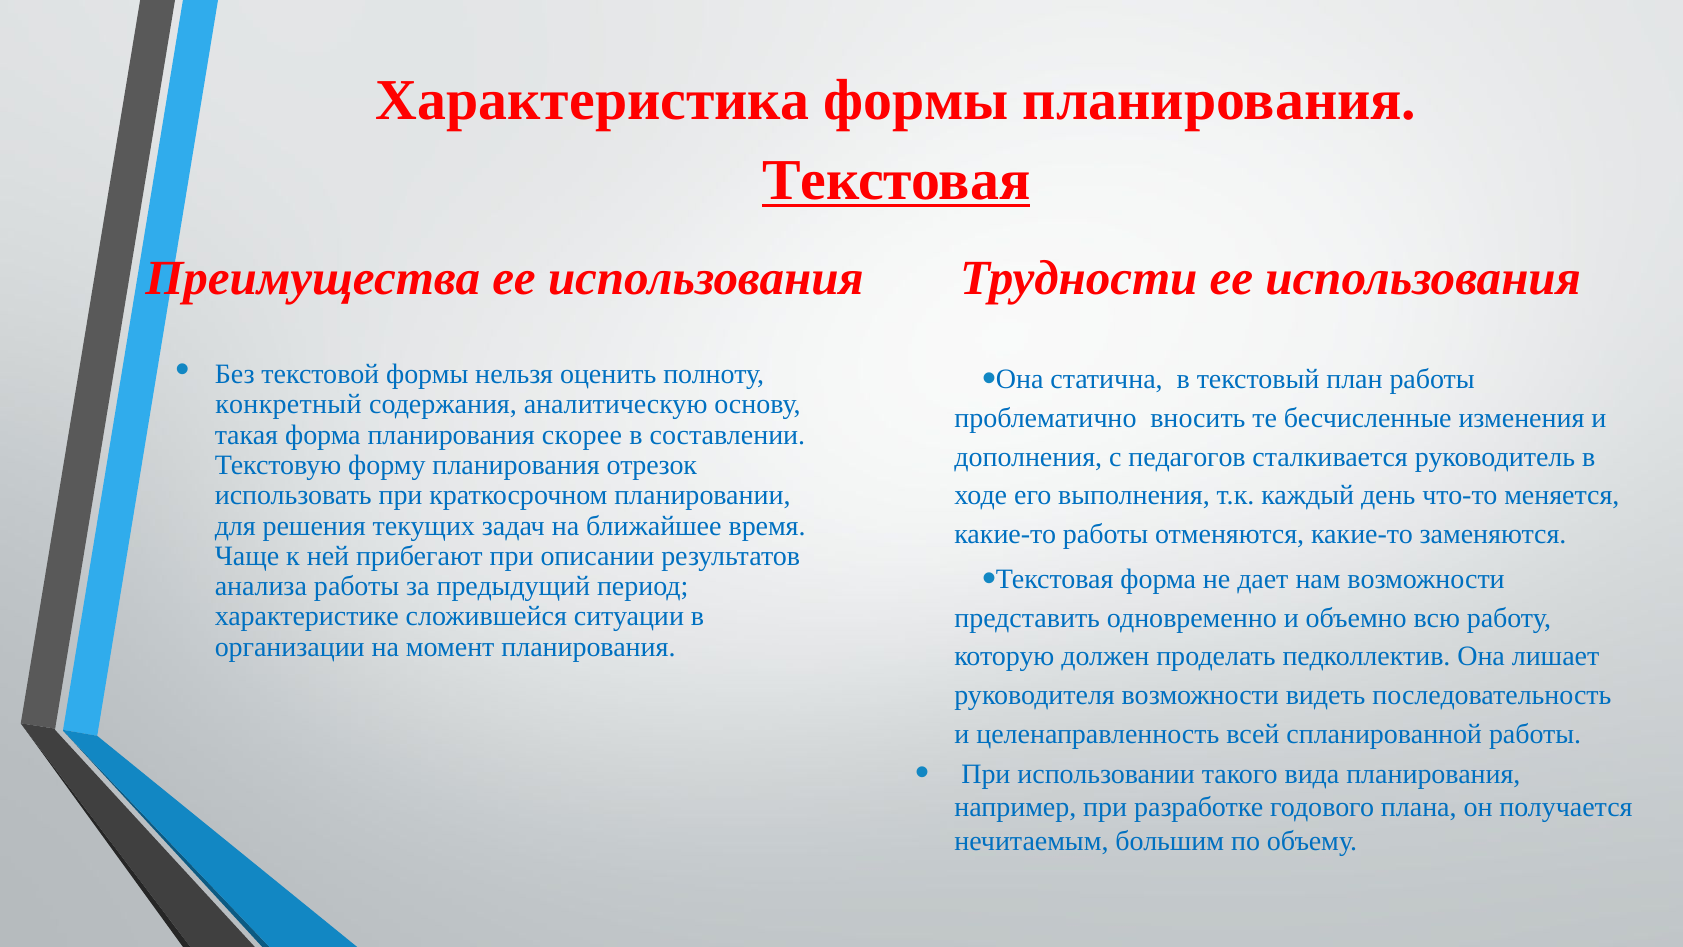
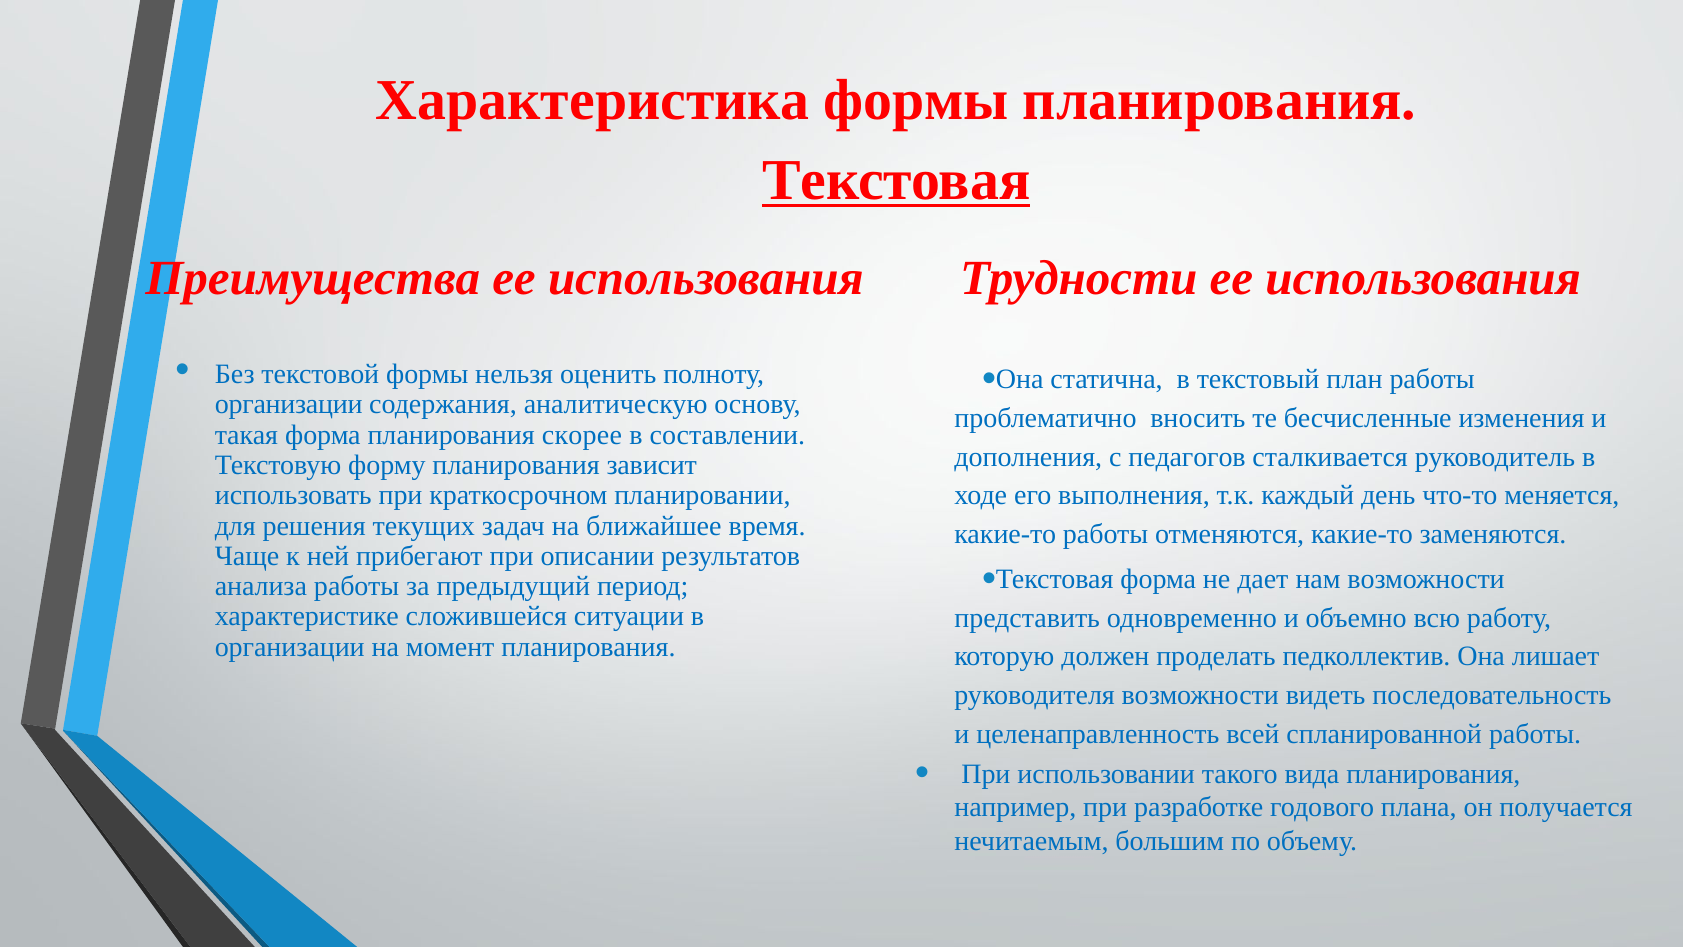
конкретный at (288, 405): конкретный -> организации
отрезок: отрезок -> зависит
